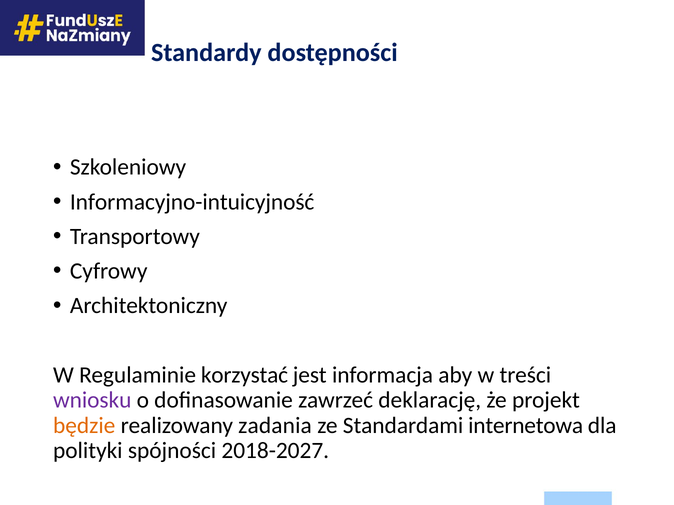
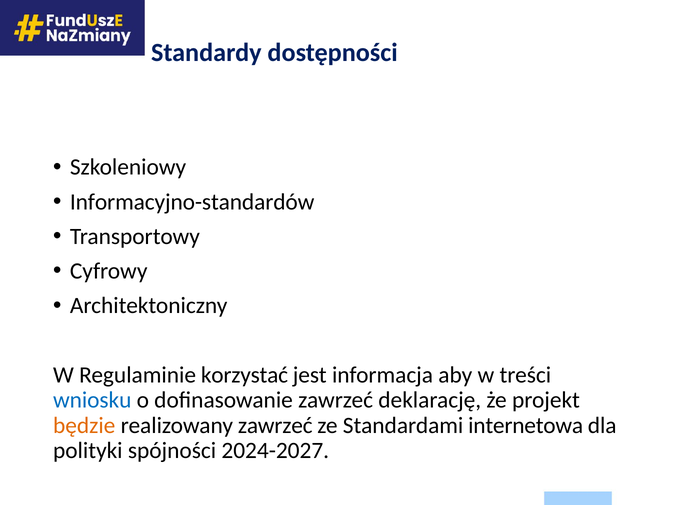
Informacyjno-intuicyjność: Informacyjno-intuicyjność -> Informacyjno-standardów
wniosku colour: purple -> blue
realizowany zadania: zadania -> zawrzeć
2018-2027: 2018-2027 -> 2024-2027
